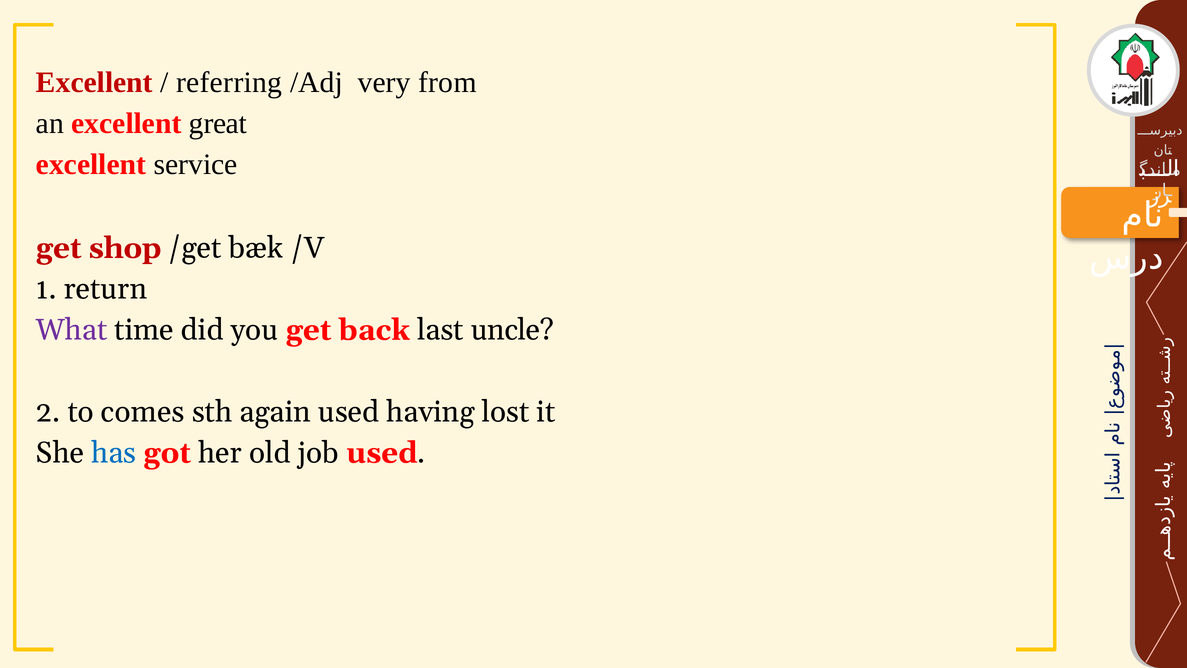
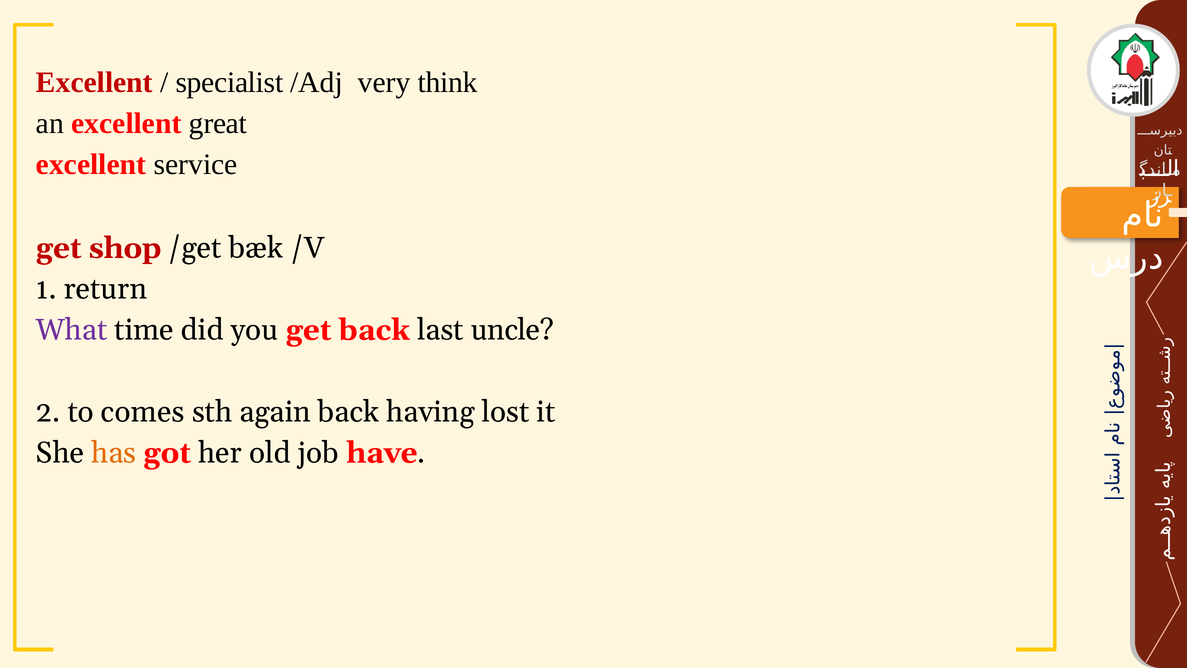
referring: referring -> specialist
from: from -> think
again used: used -> back
has colour: blue -> orange
job used: used -> have
